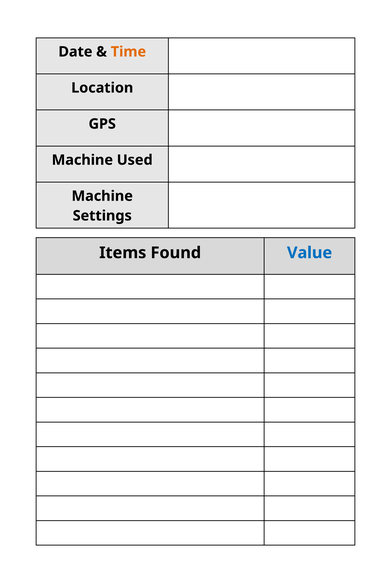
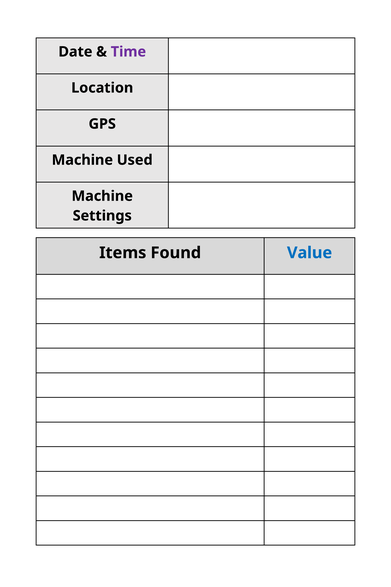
Time colour: orange -> purple
